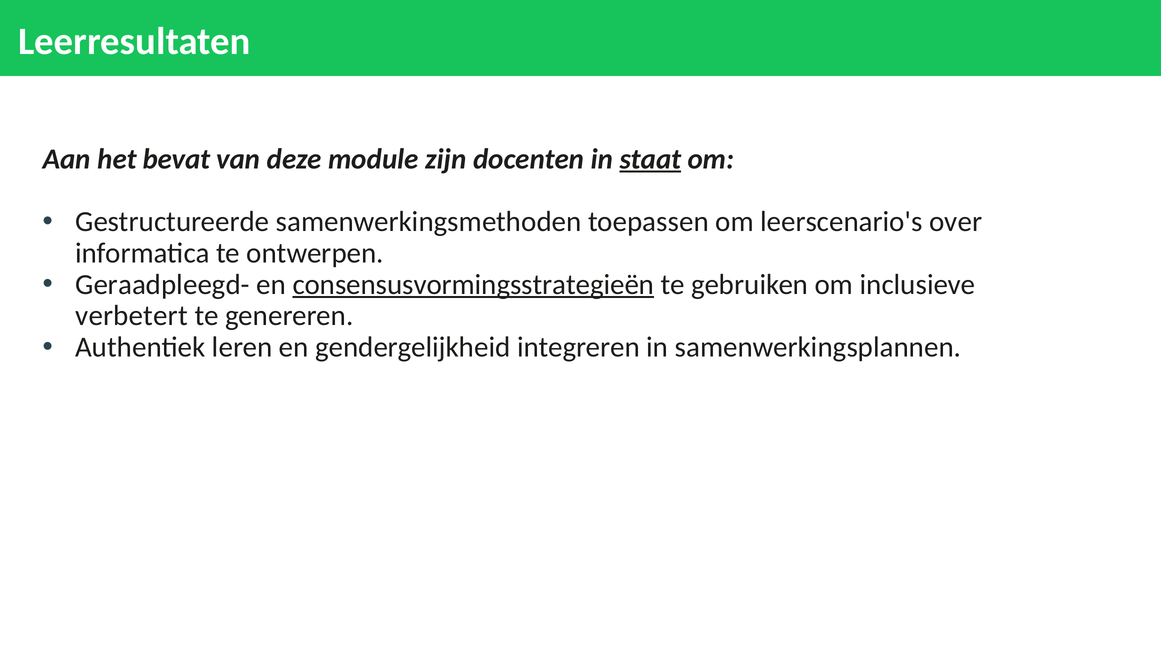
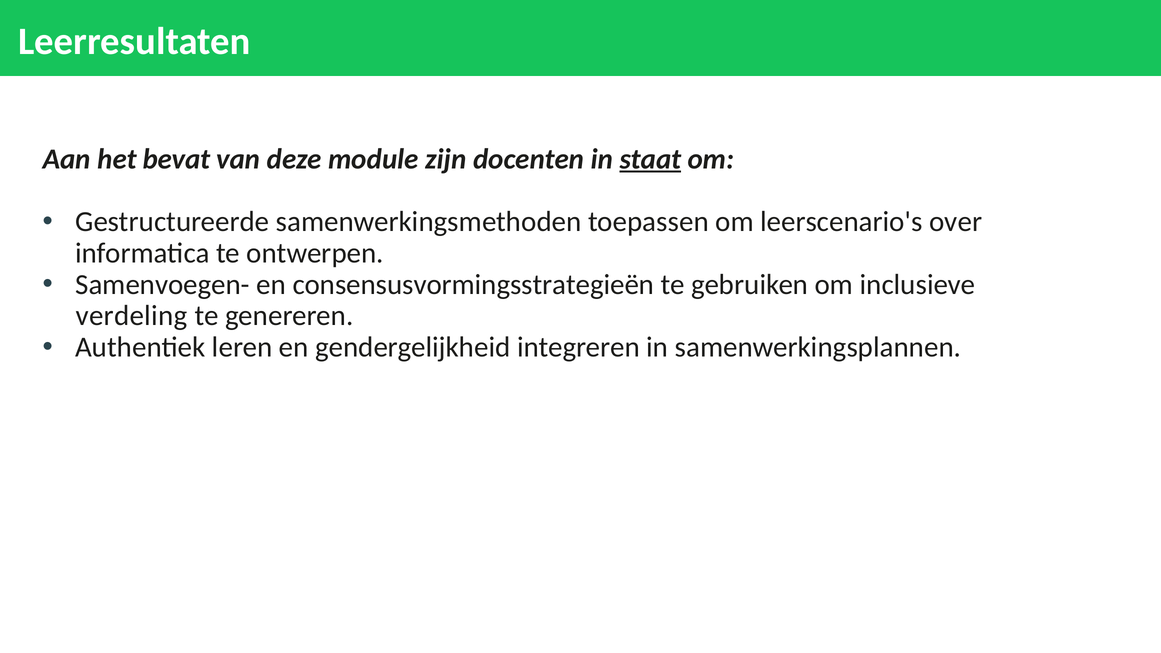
Geraadpleegd-: Geraadpleegd- -> Samenvoegen-
consensusvormingsstrategieën underline: present -> none
verbetert: verbetert -> verdeling
